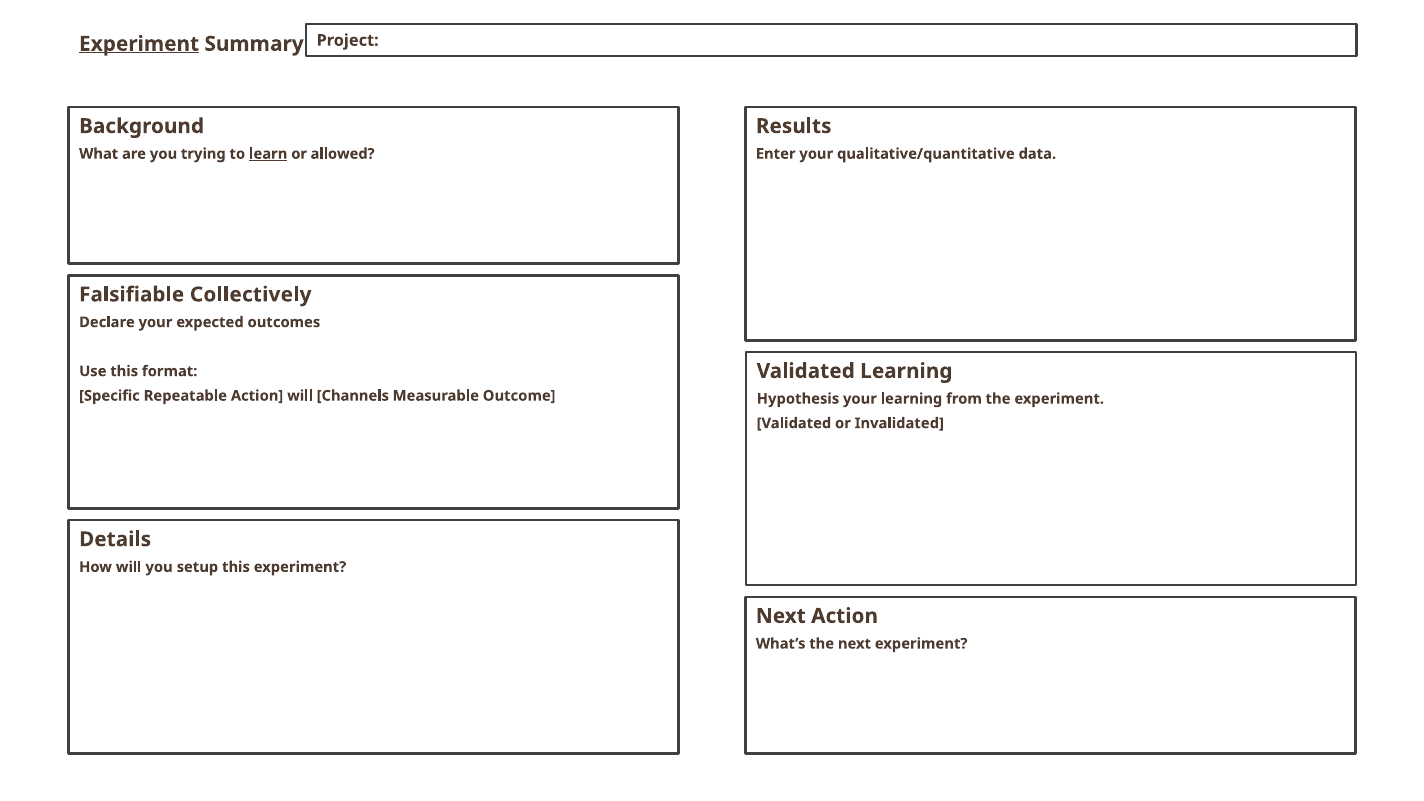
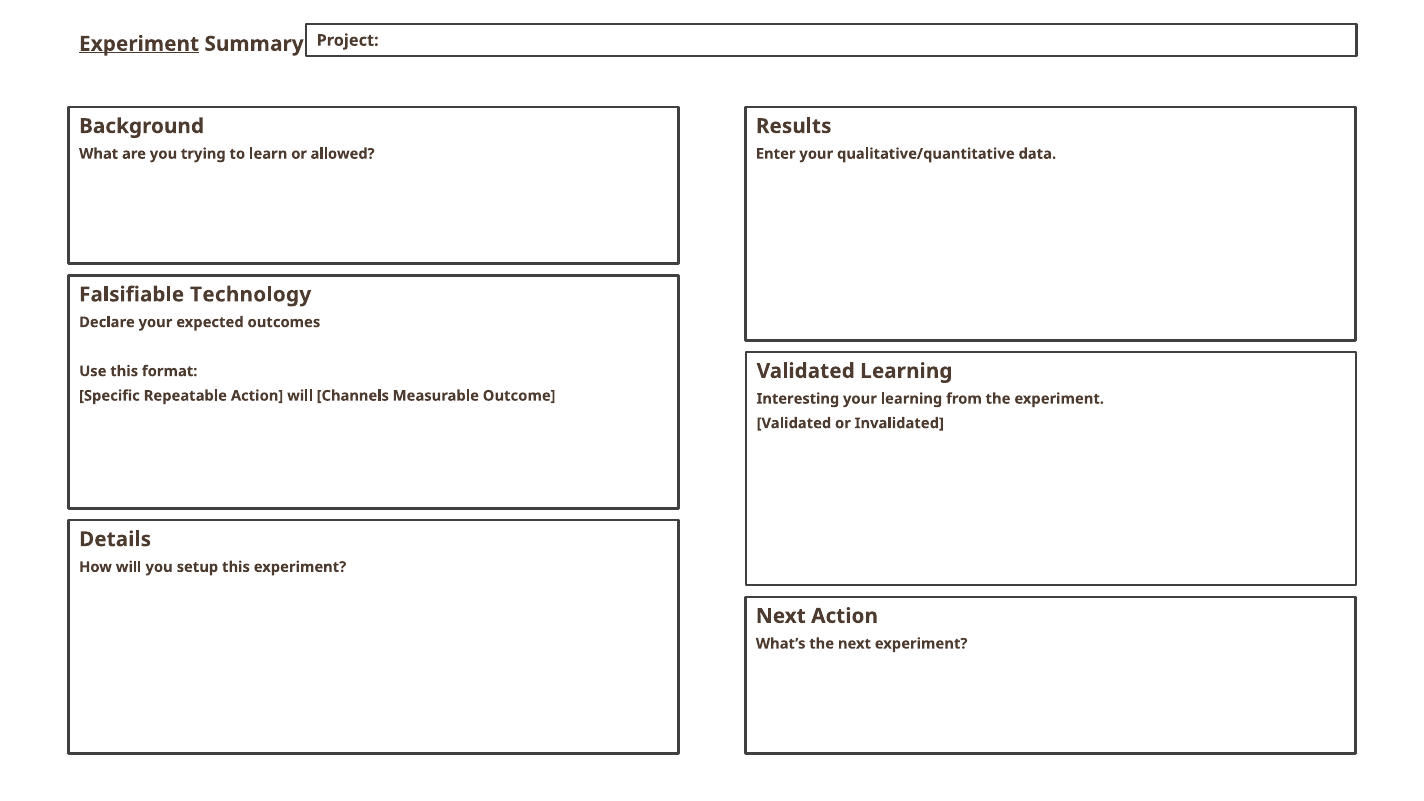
learn underline: present -> none
Collectively: Collectively -> Technology
Hypothesis: Hypothesis -> Interesting
